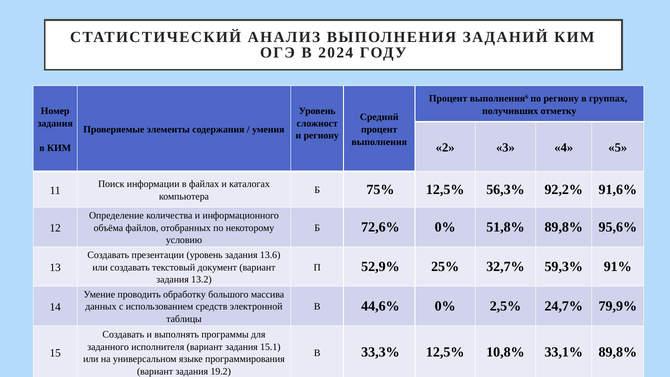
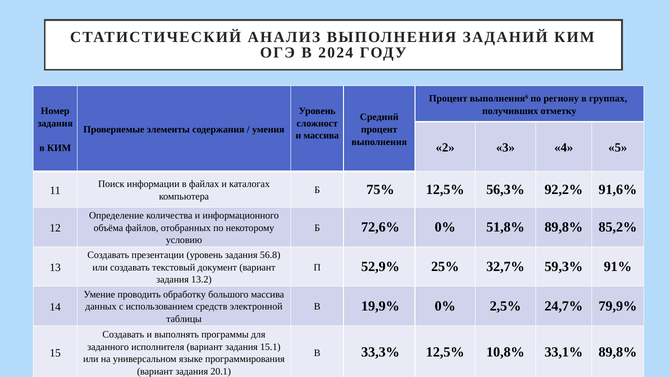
и региону: региону -> массива
95,6%: 95,6% -> 85,2%
13.6: 13.6 -> 56.8
44,6%: 44,6% -> 19,9%
19.2: 19.2 -> 20.1
